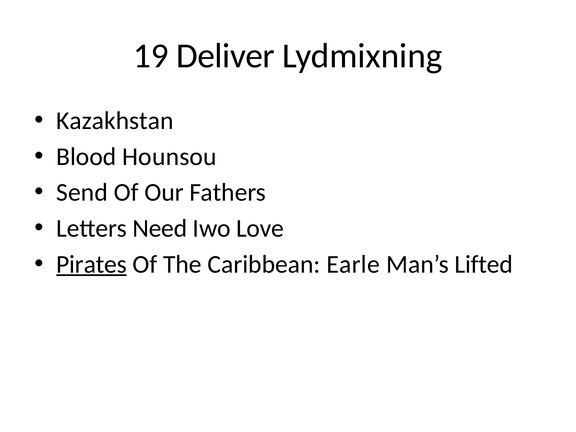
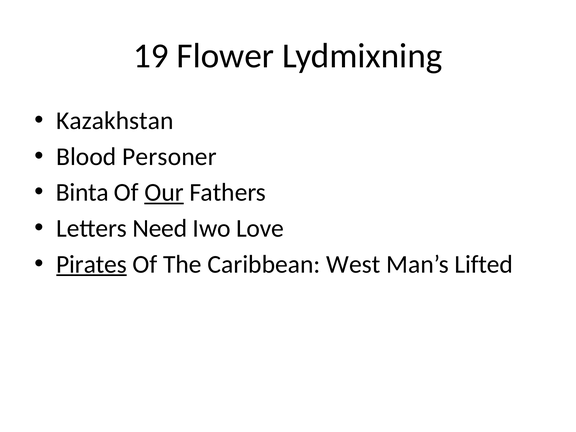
Deliver: Deliver -> Flower
Hounsou: Hounsou -> Personer
Send: Send -> Binta
Our underline: none -> present
Earle: Earle -> West
